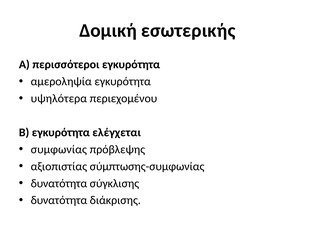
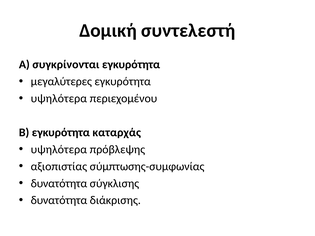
εσωτερικής: εσωτερικής -> συντελεστή
περισσότεροι: περισσότεροι -> συγκρίνονται
αμεροληψία: αμεροληψία -> μεγαλύτερες
ελέγχεται: ελέγχεται -> καταρχάς
συμφωνίας at (59, 150): συμφωνίας -> υψηλότερα
